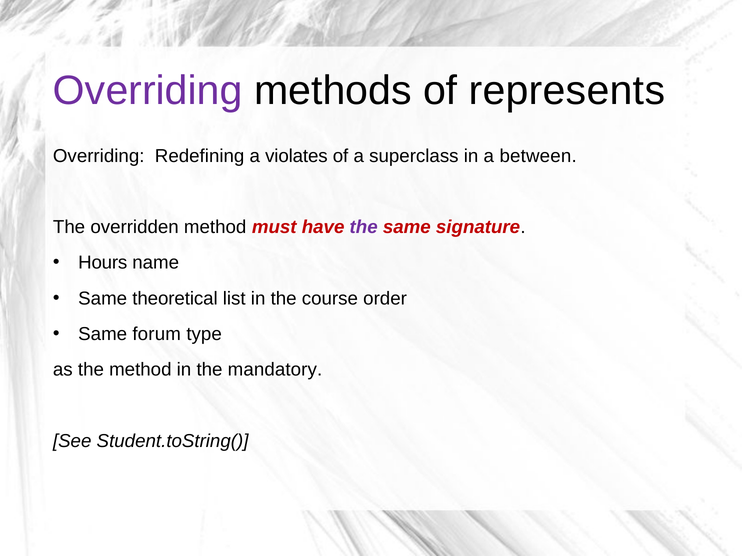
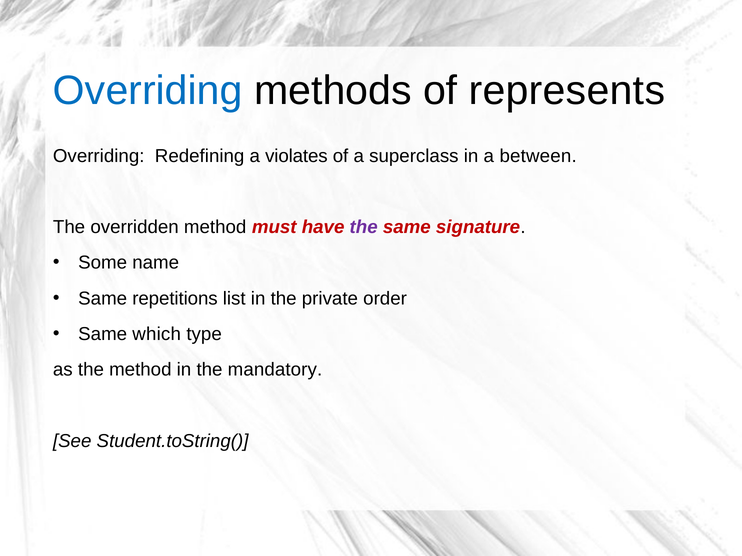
Overriding at (148, 91) colour: purple -> blue
Hours: Hours -> Some
theoretical: theoretical -> repetitions
course: course -> private
forum: forum -> which
